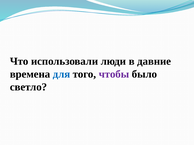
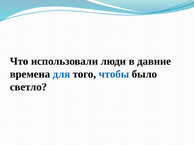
чтобы colour: purple -> blue
